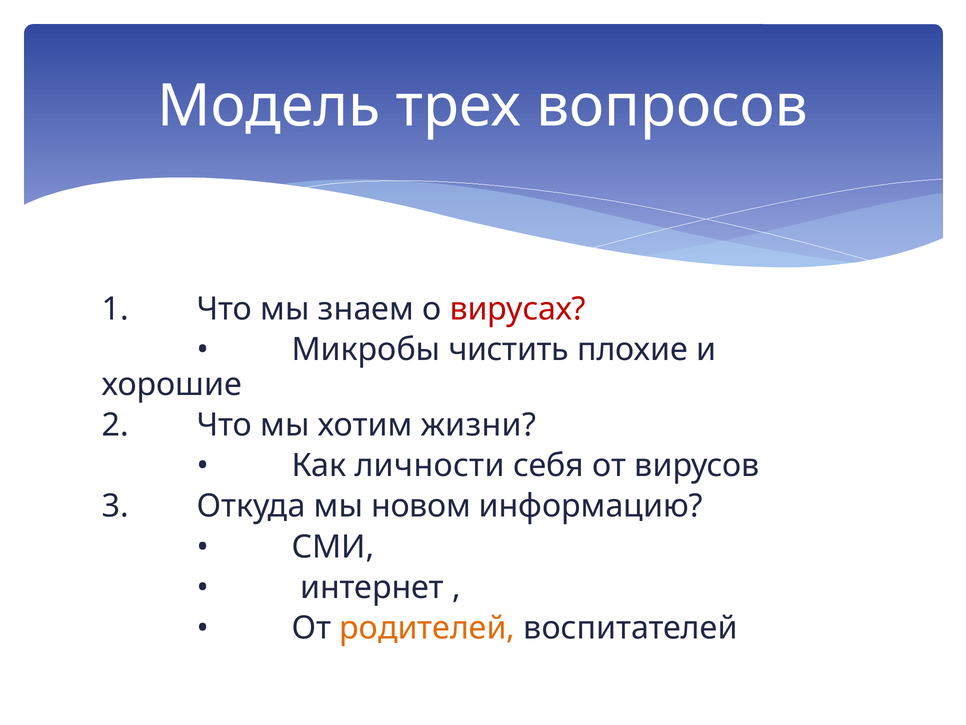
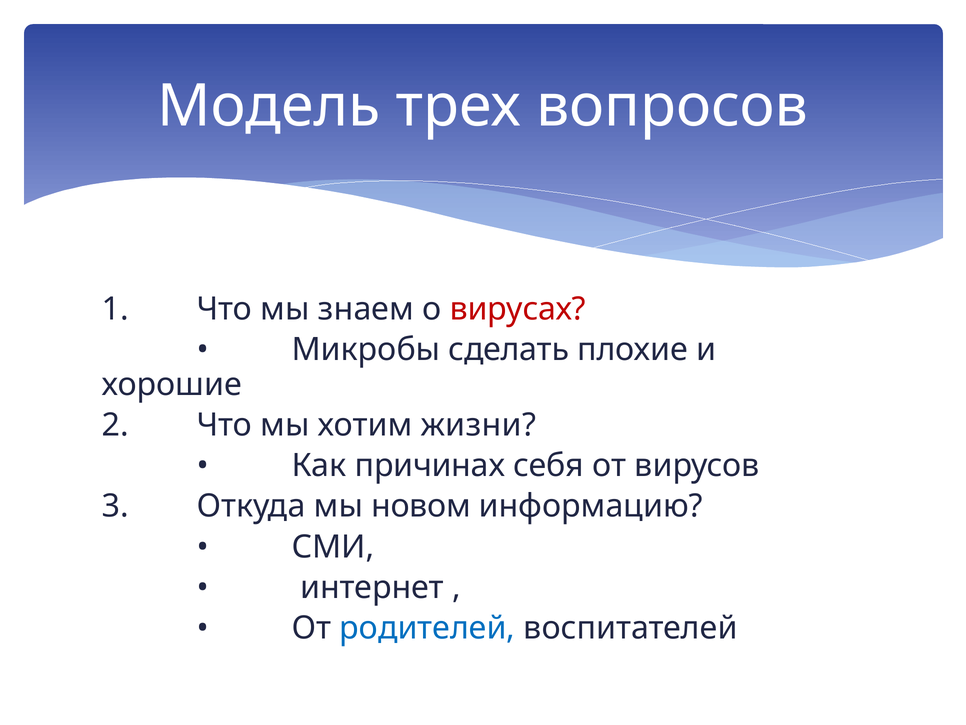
чистить: чистить -> сделать
личности: личности -> причинах
родителей colour: orange -> blue
